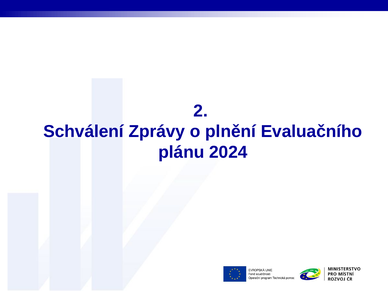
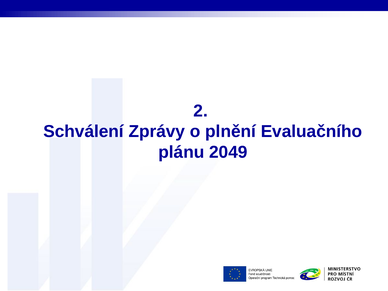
2024: 2024 -> 2049
